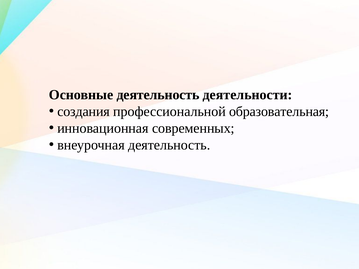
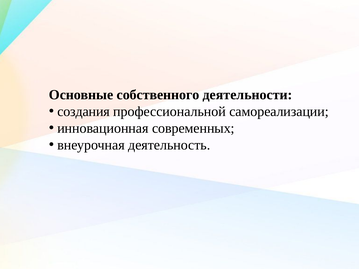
Основные деятельность: деятельность -> собственного
образовательная: образовательная -> самореализации
